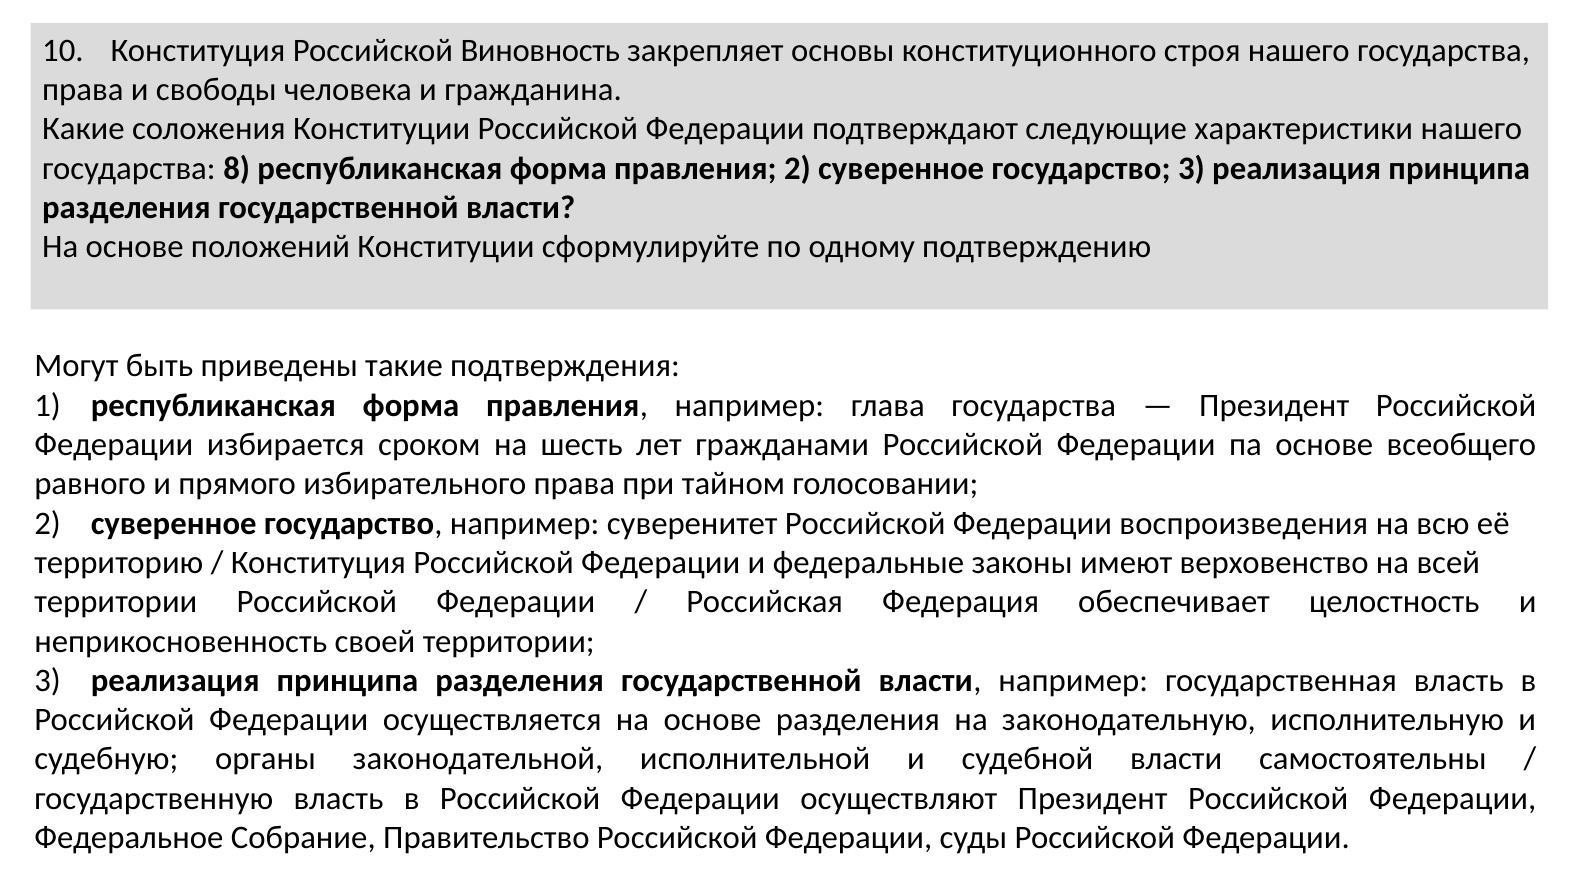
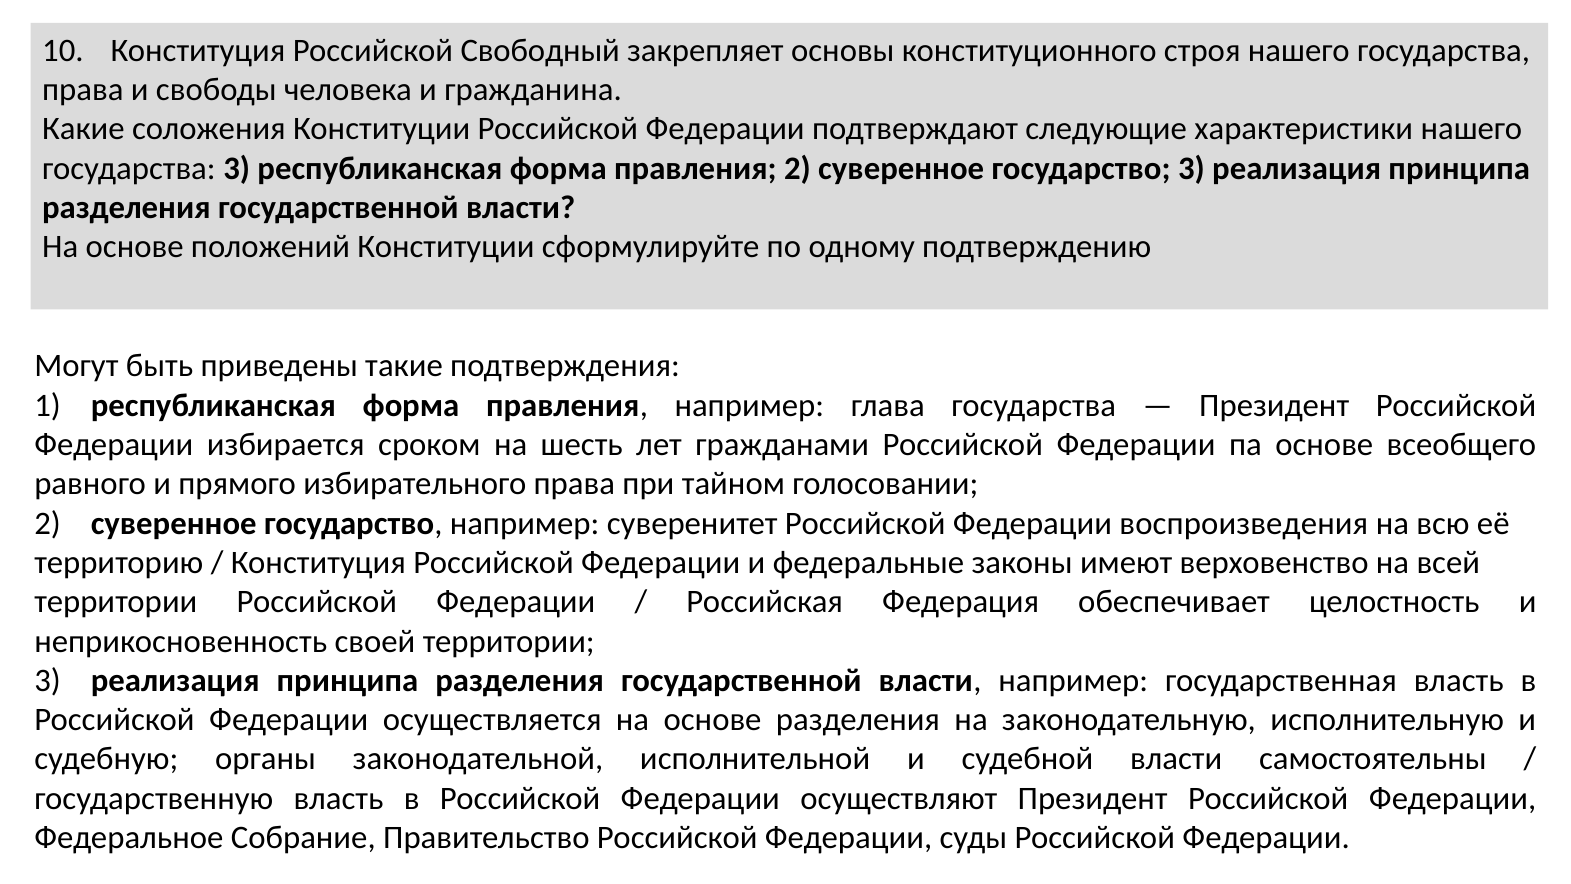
Виновность: Виновность -> Свободный
государства 8: 8 -> 3
